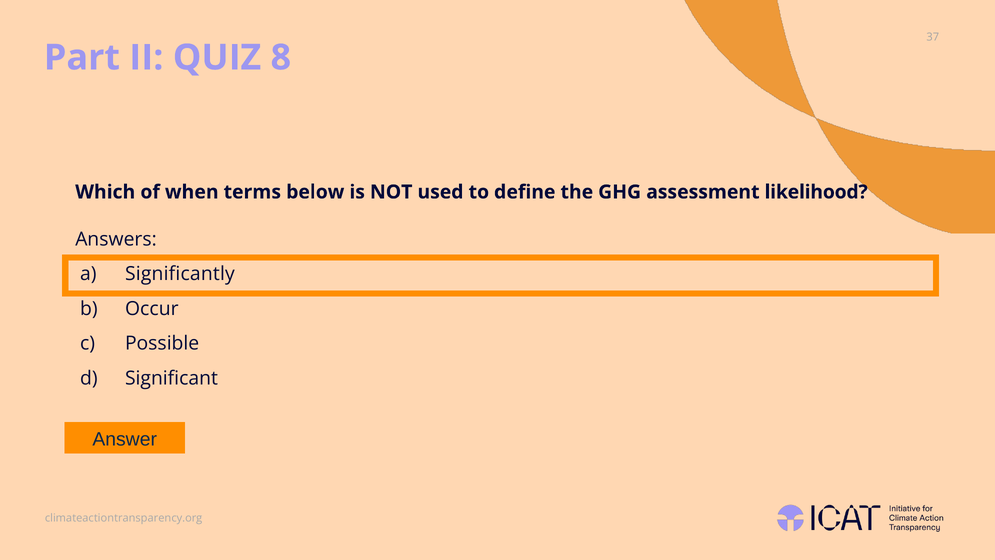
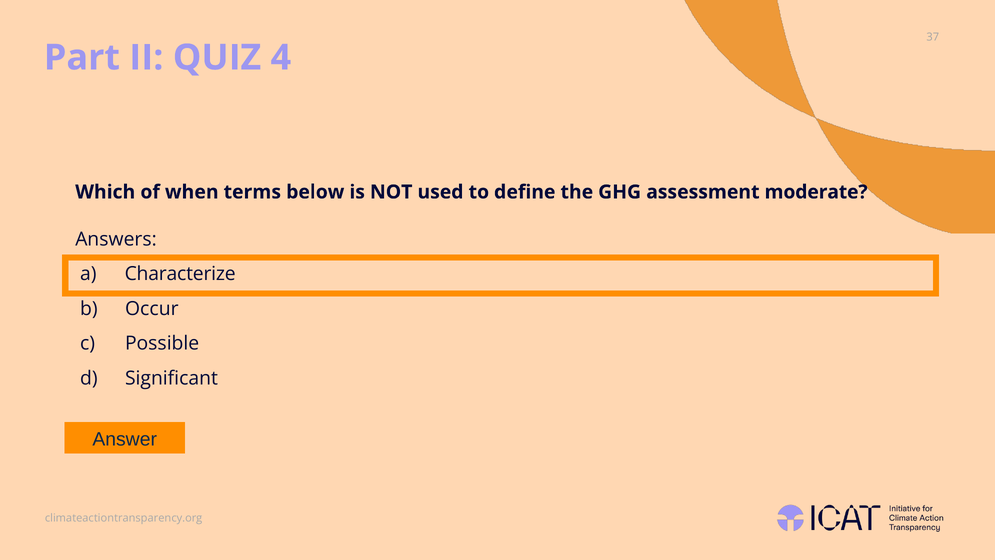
8: 8 -> 4
likelihood: likelihood -> moderate
Significantly: Significantly -> Characterize
